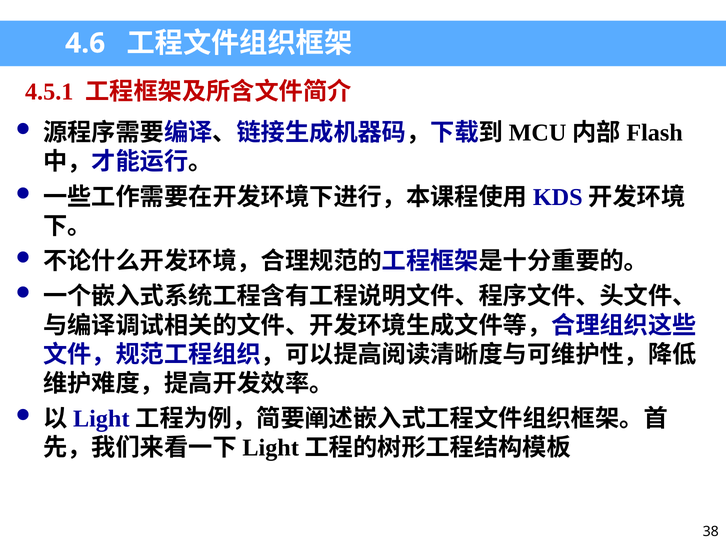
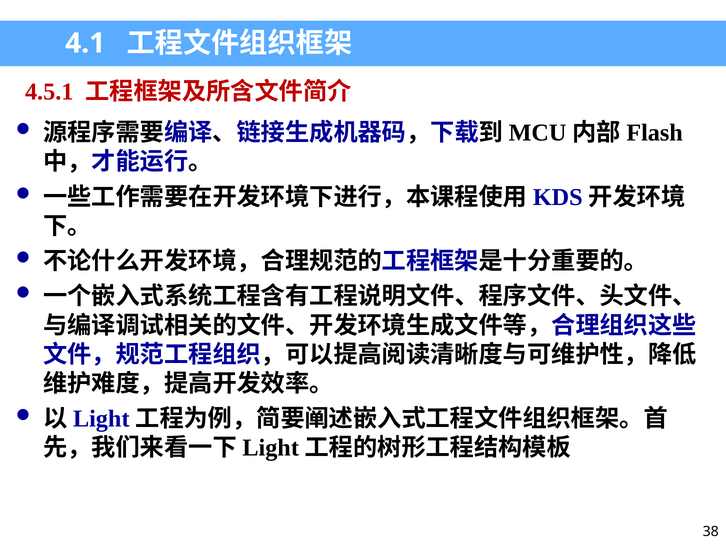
4.6: 4.6 -> 4.1
